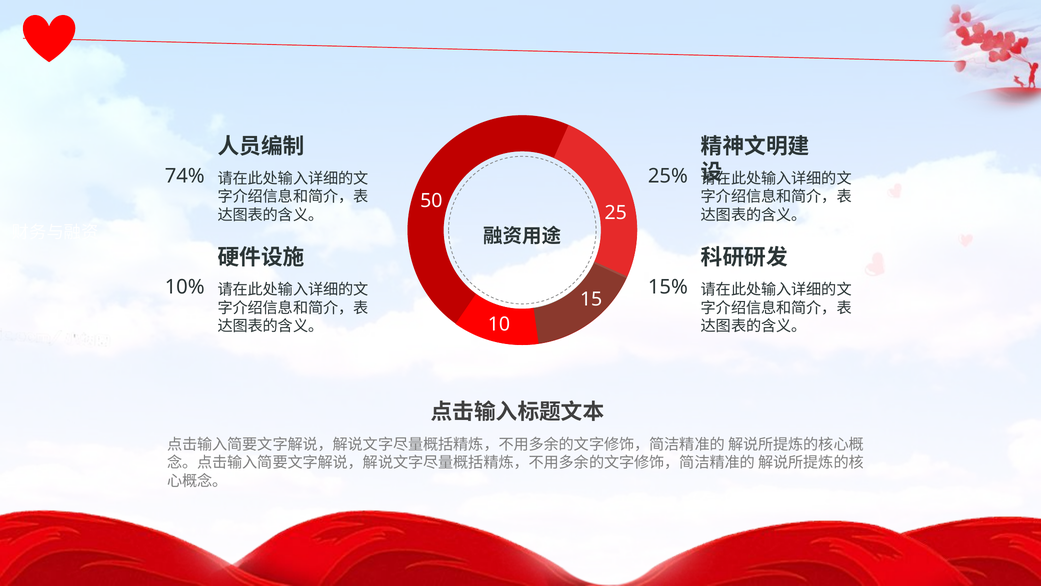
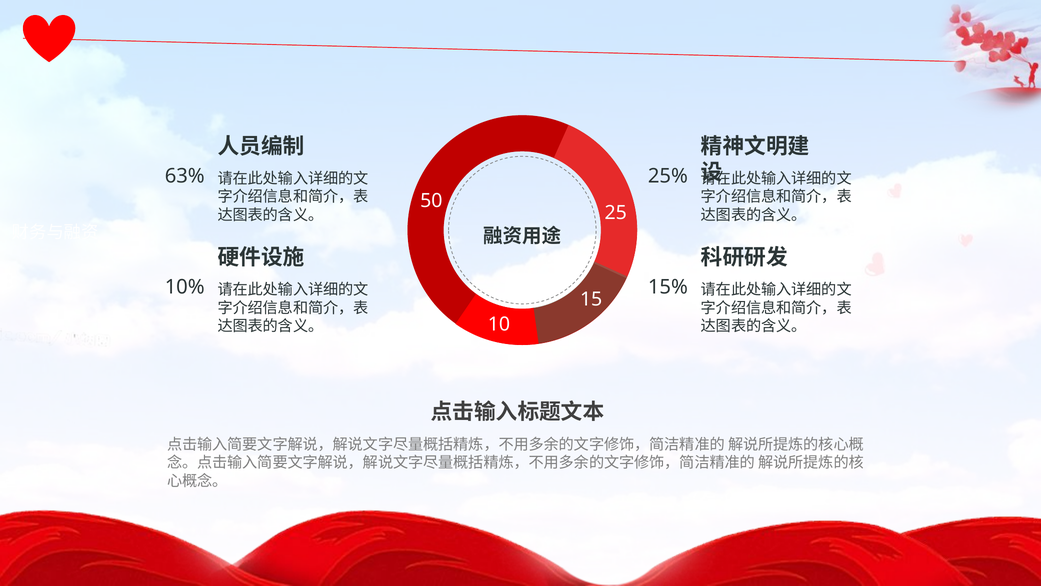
74%: 74% -> 63%
